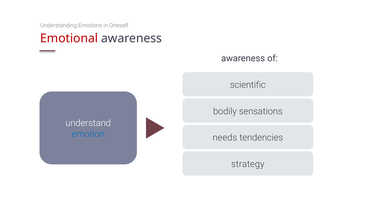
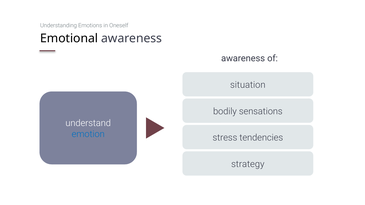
Emotional colour: red -> black
scientific: scientific -> situation
needs: needs -> stress
